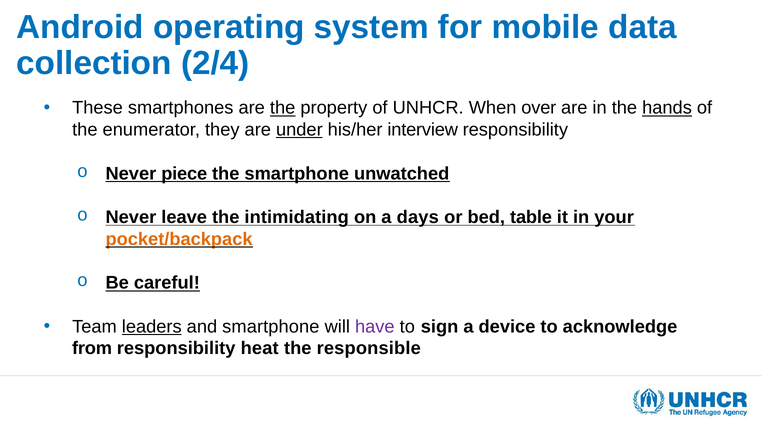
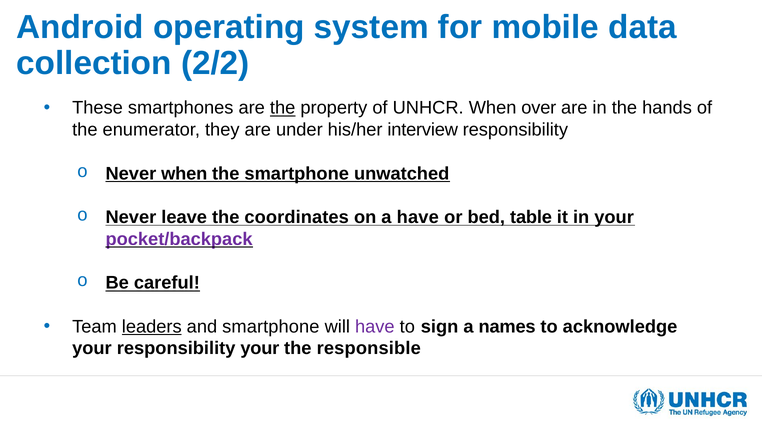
2/4: 2/4 -> 2/2
hands underline: present -> none
under underline: present -> none
Never piece: piece -> when
intimidating: intimidating -> coordinates
a days: days -> have
pocket/backpack colour: orange -> purple
device: device -> names
from at (92, 349): from -> your
responsibility heat: heat -> your
